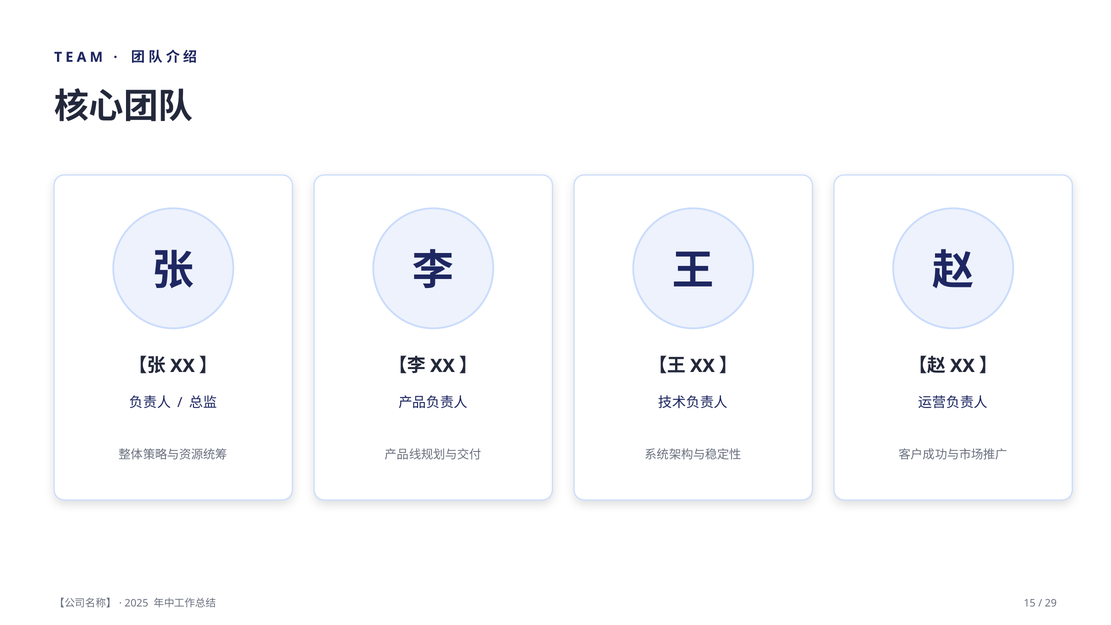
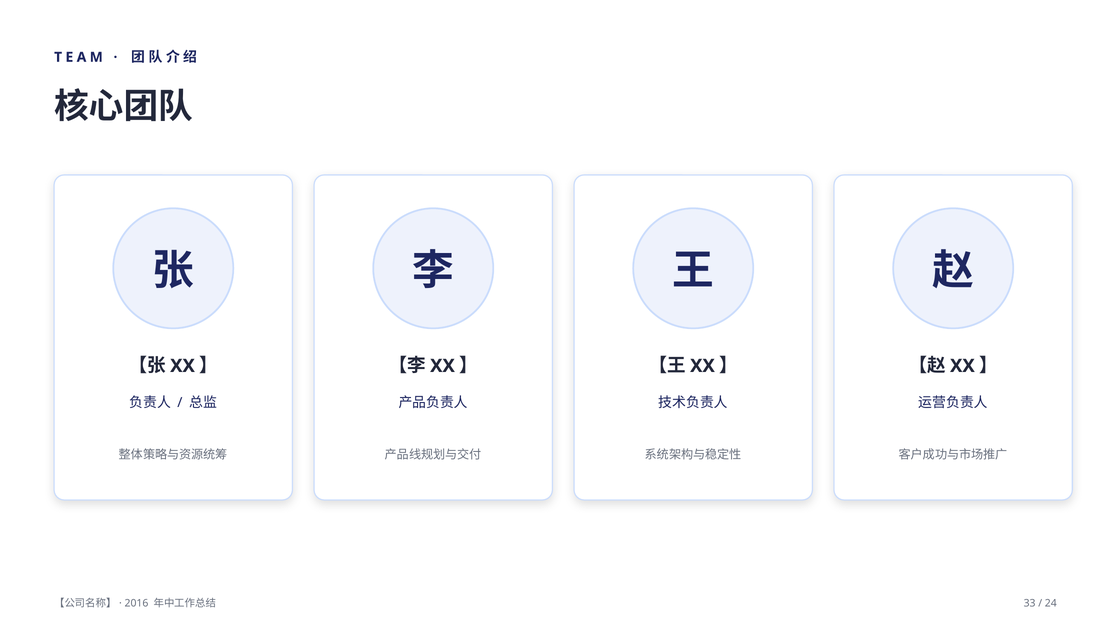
2025: 2025 -> 2016
15: 15 -> 33
29: 29 -> 24
